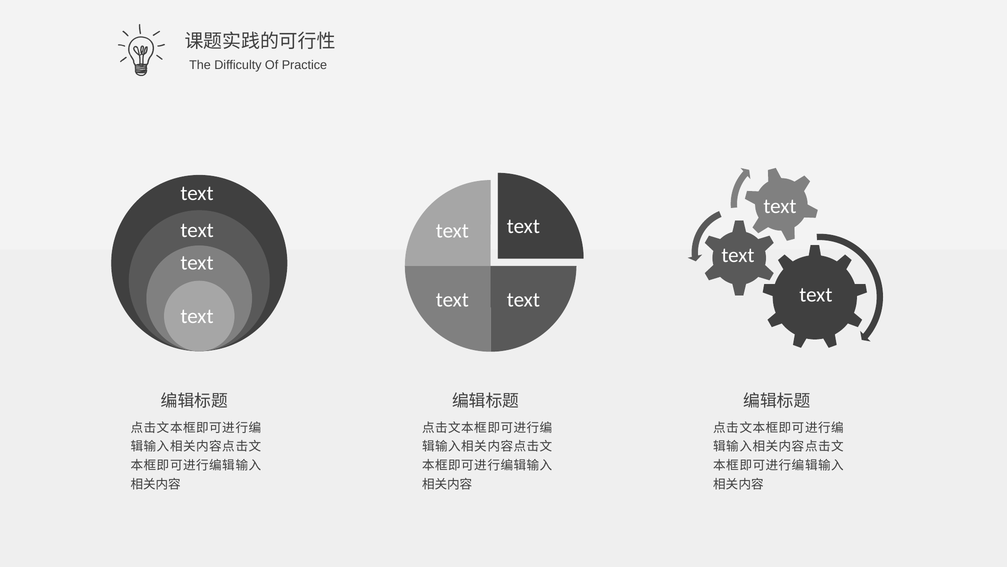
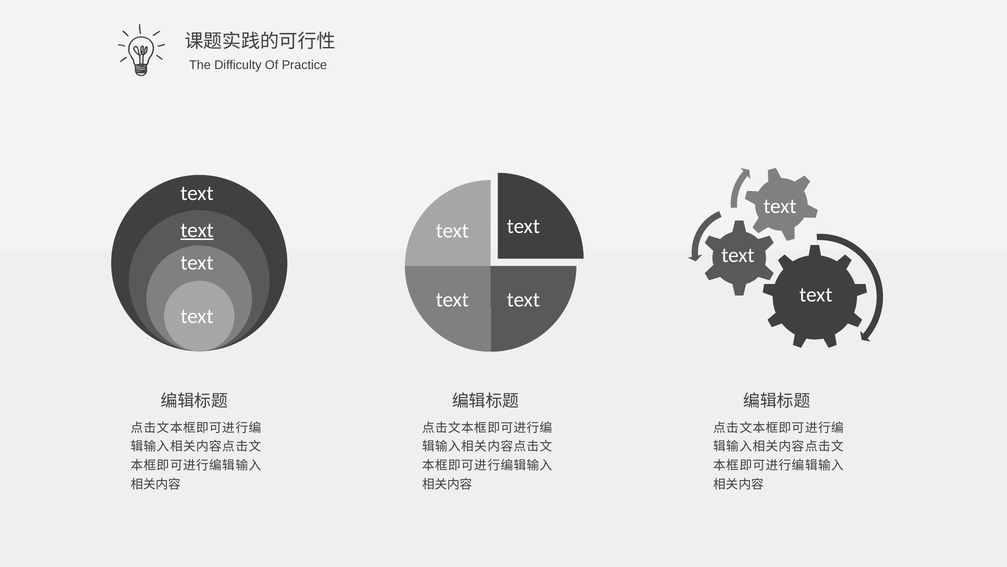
text at (197, 230) underline: none -> present
